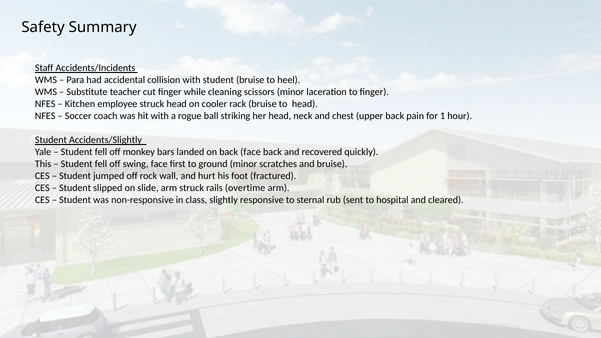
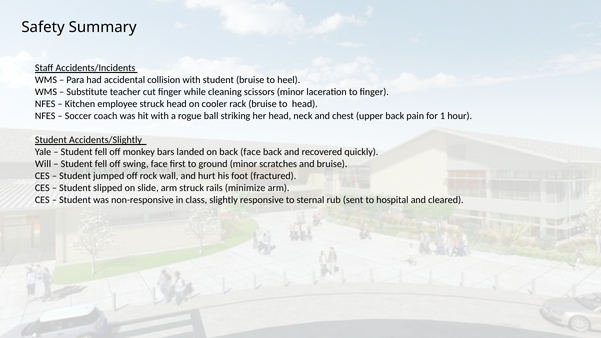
This: This -> Will
overtime: overtime -> minimize
